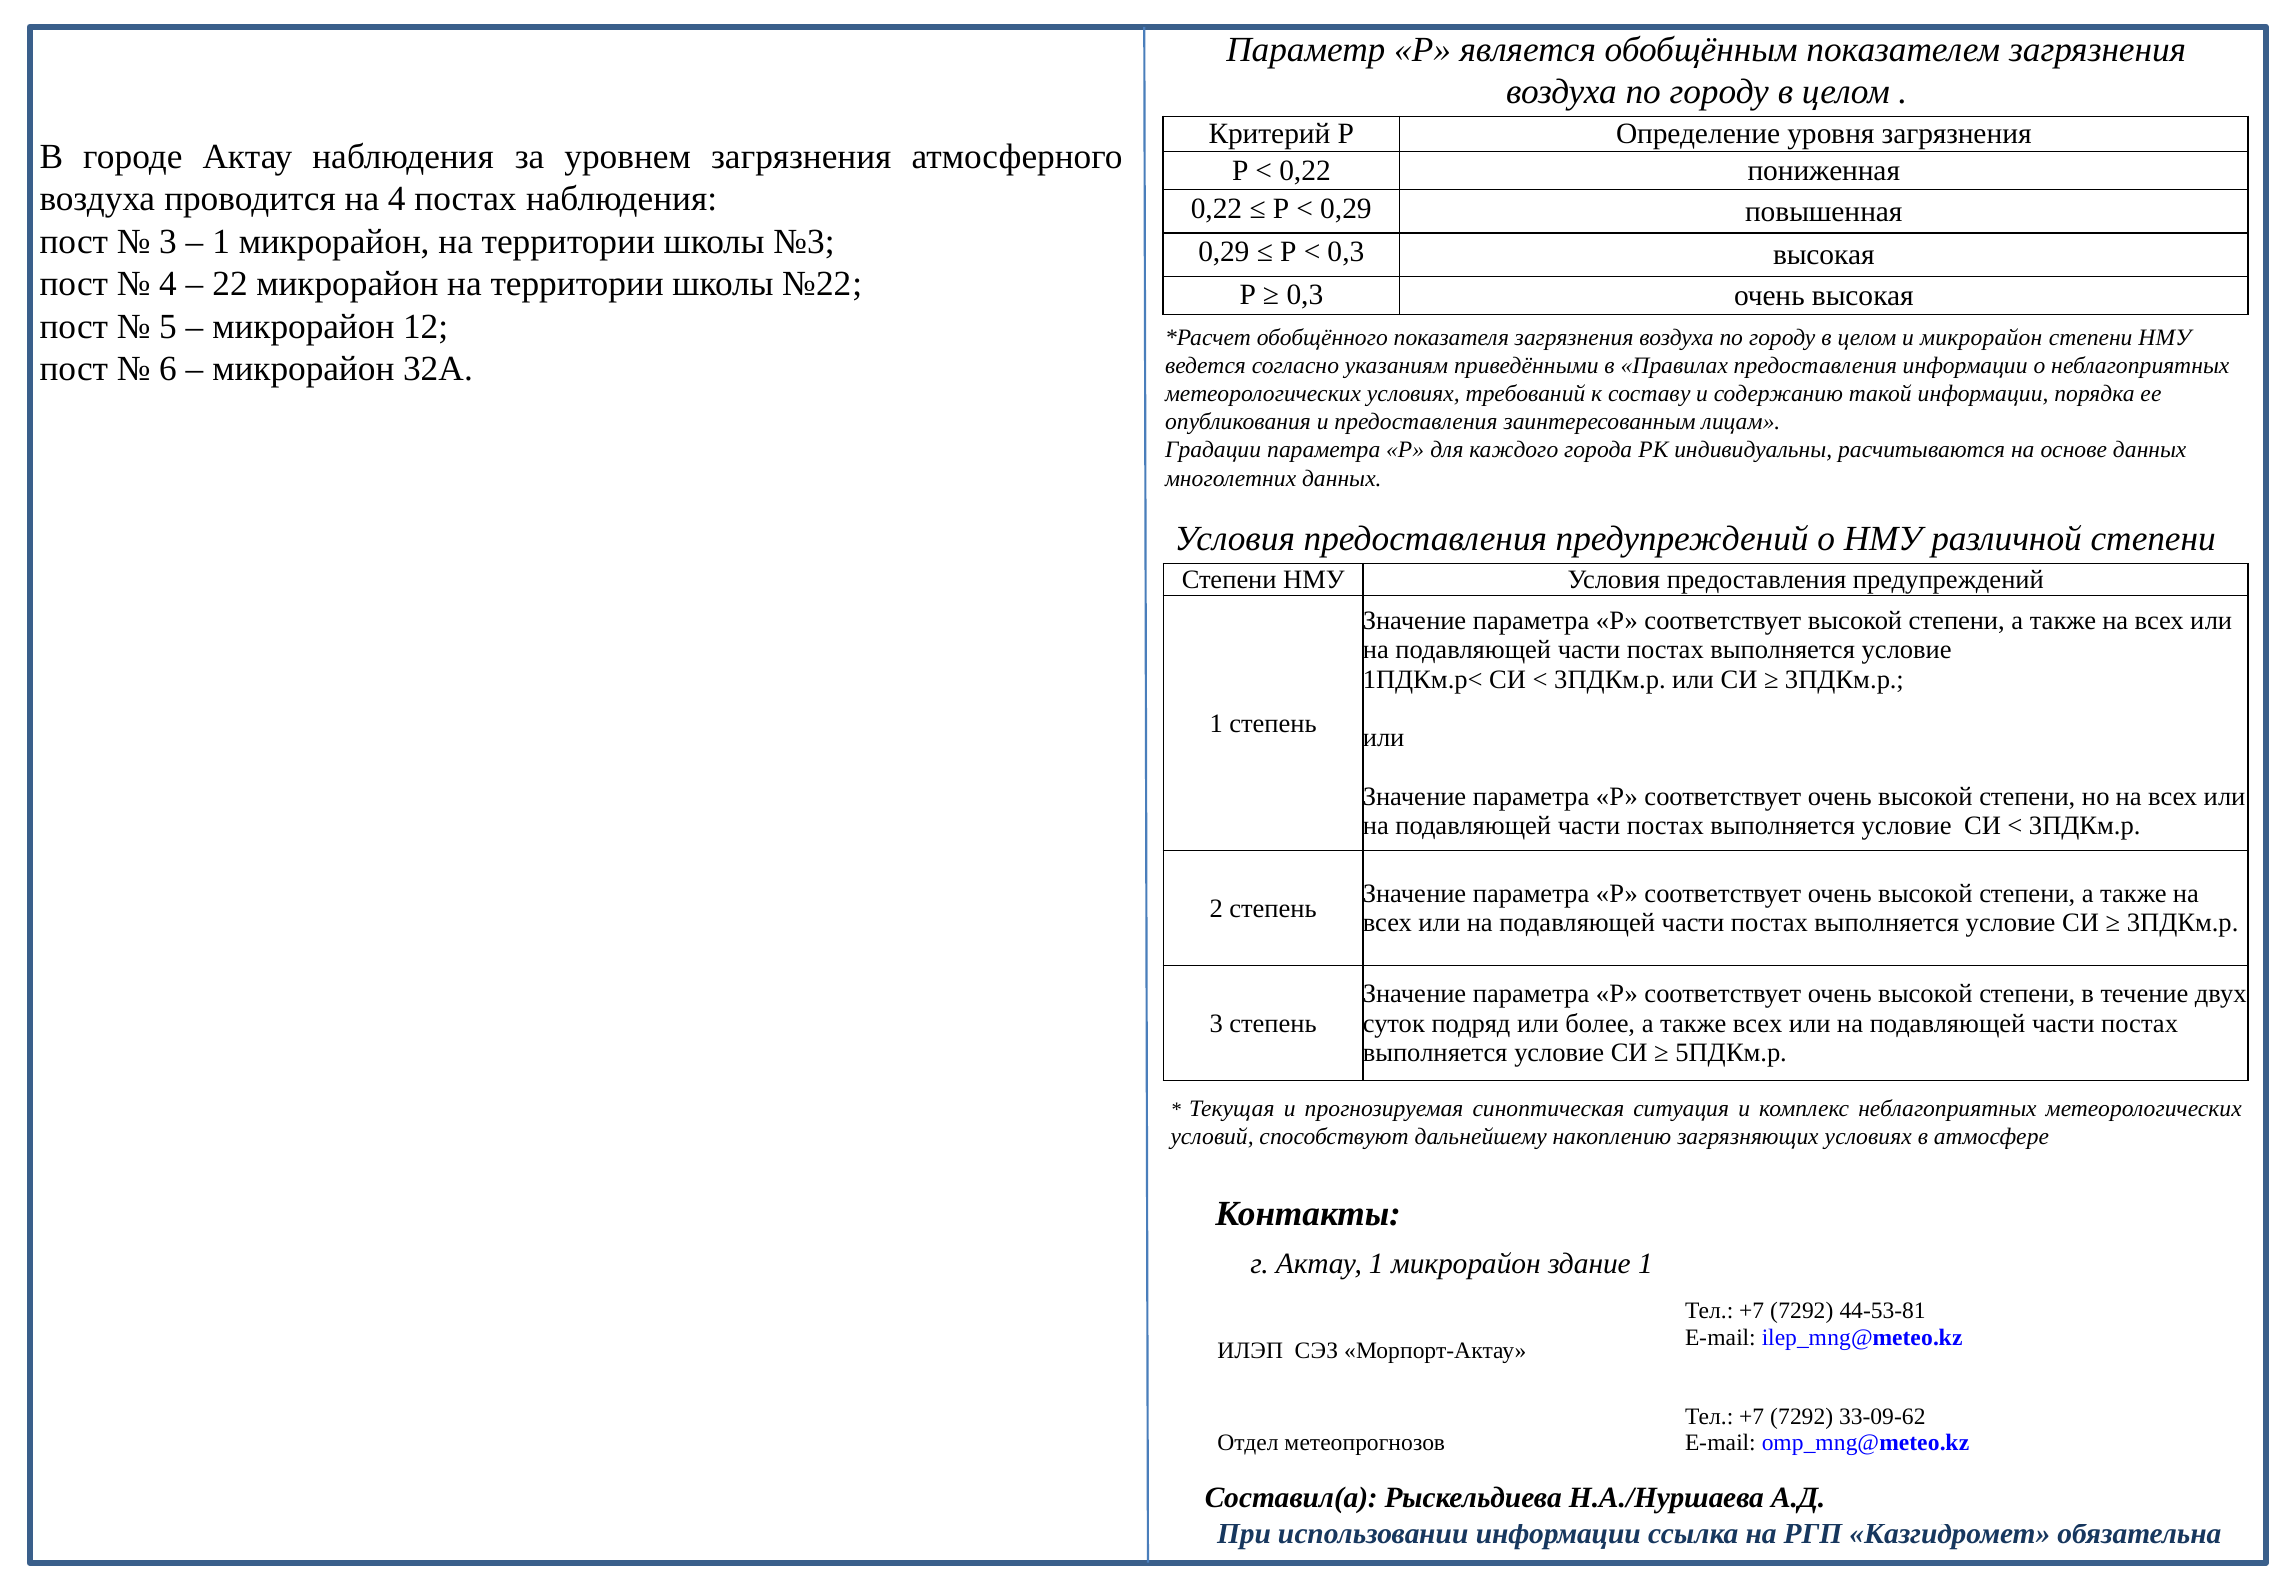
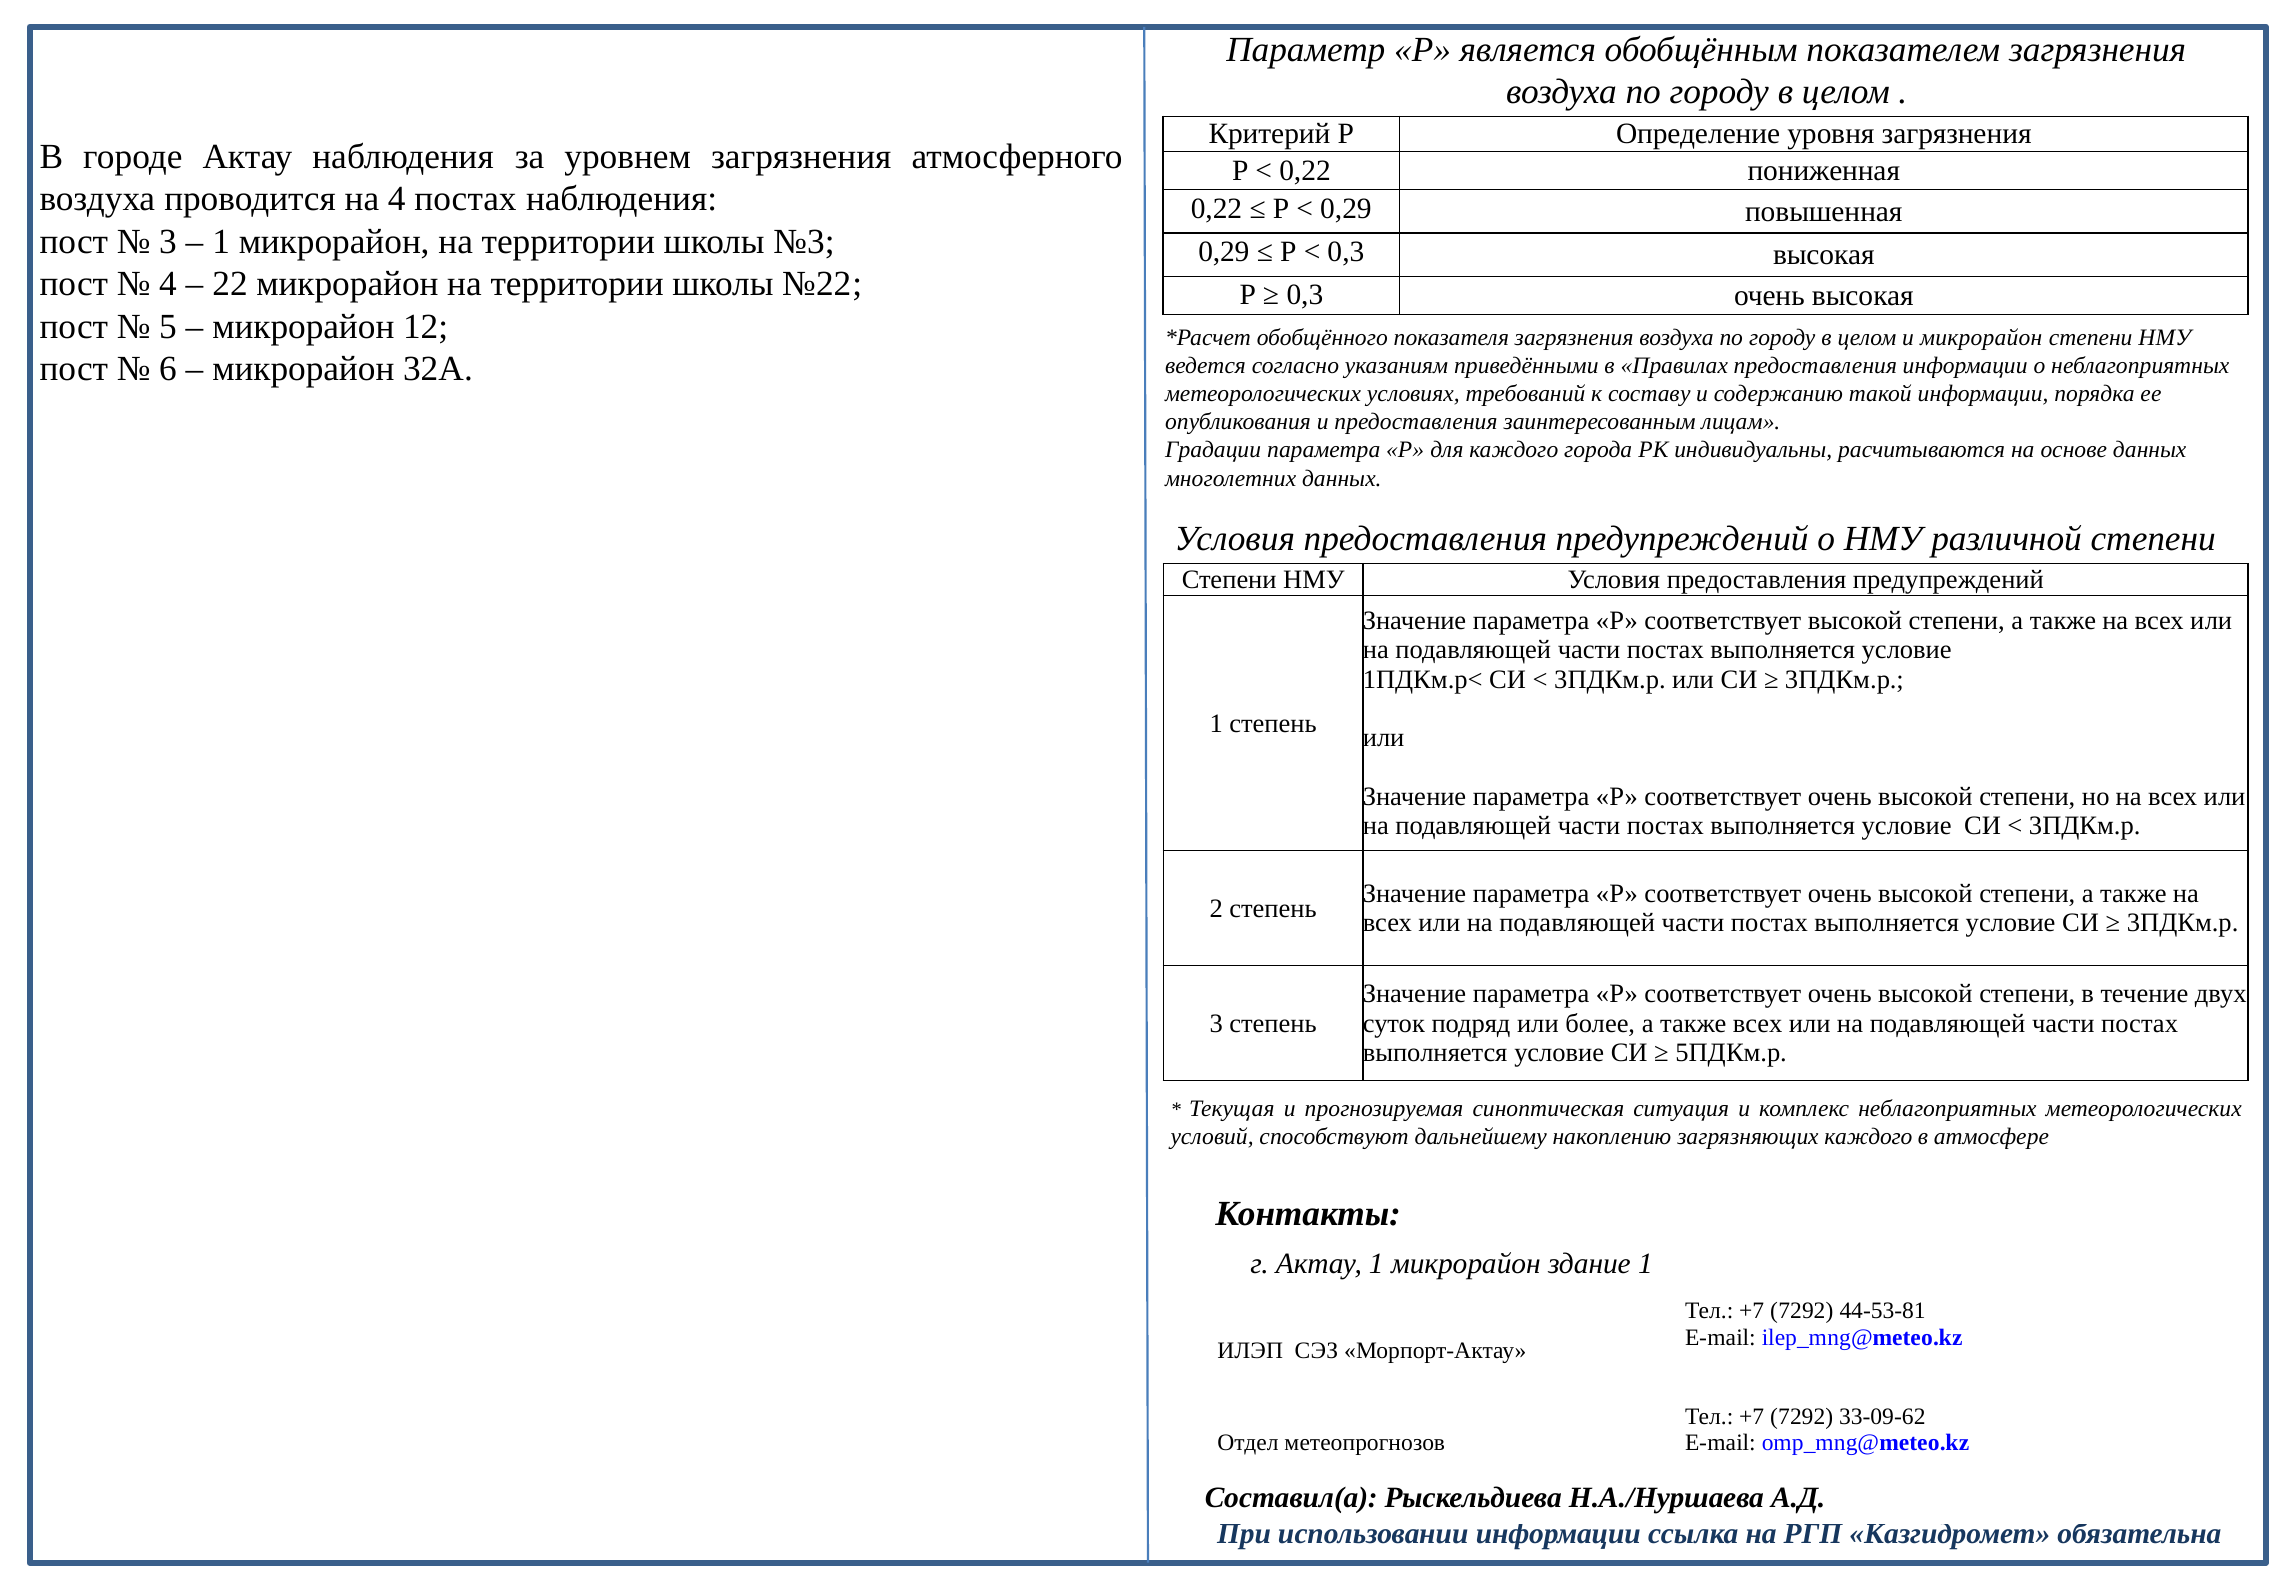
загрязняющих условиях: условиях -> каждого
